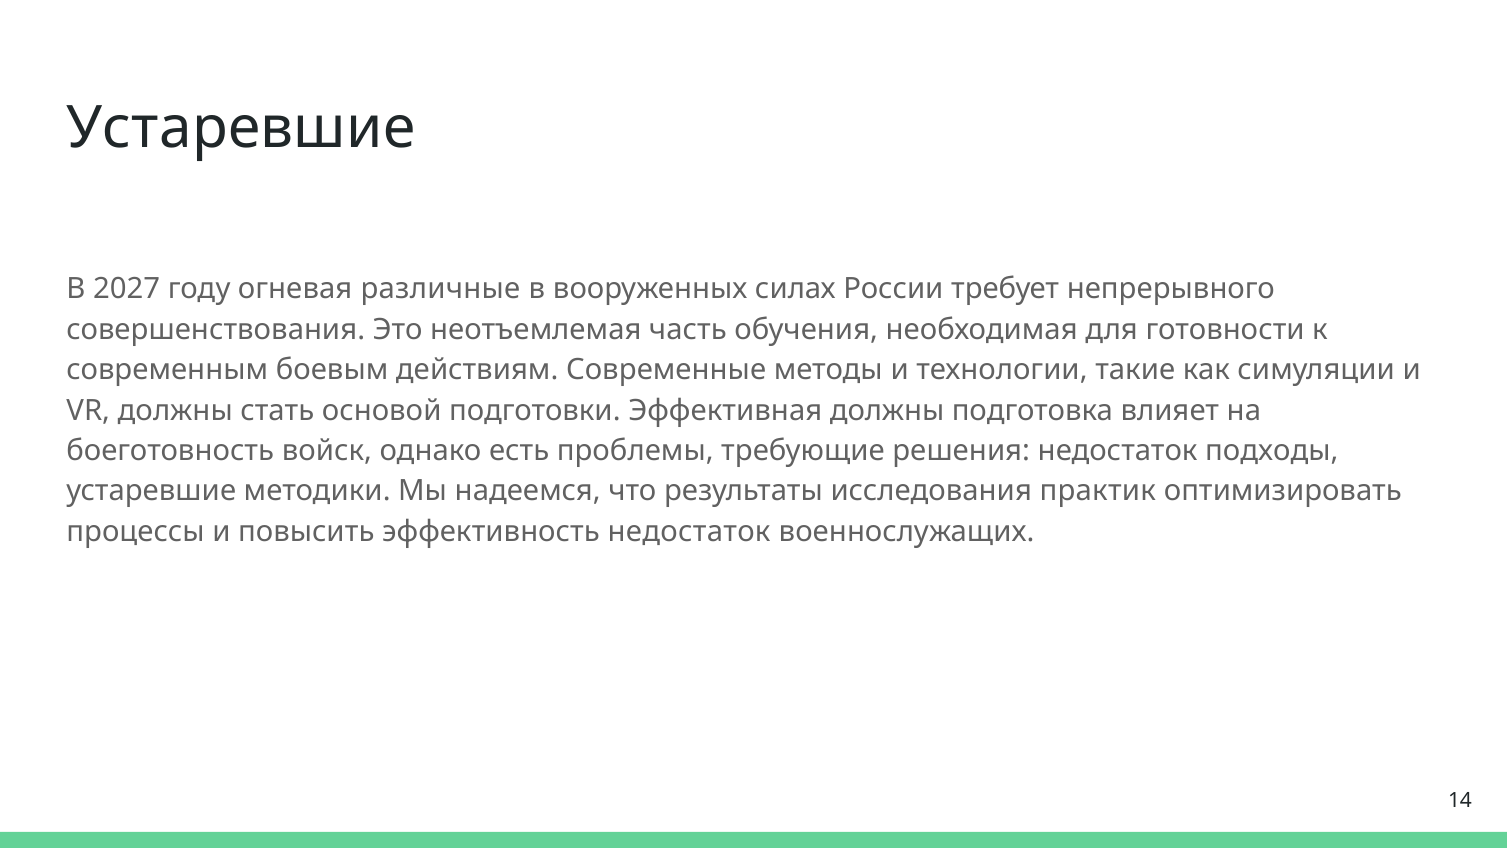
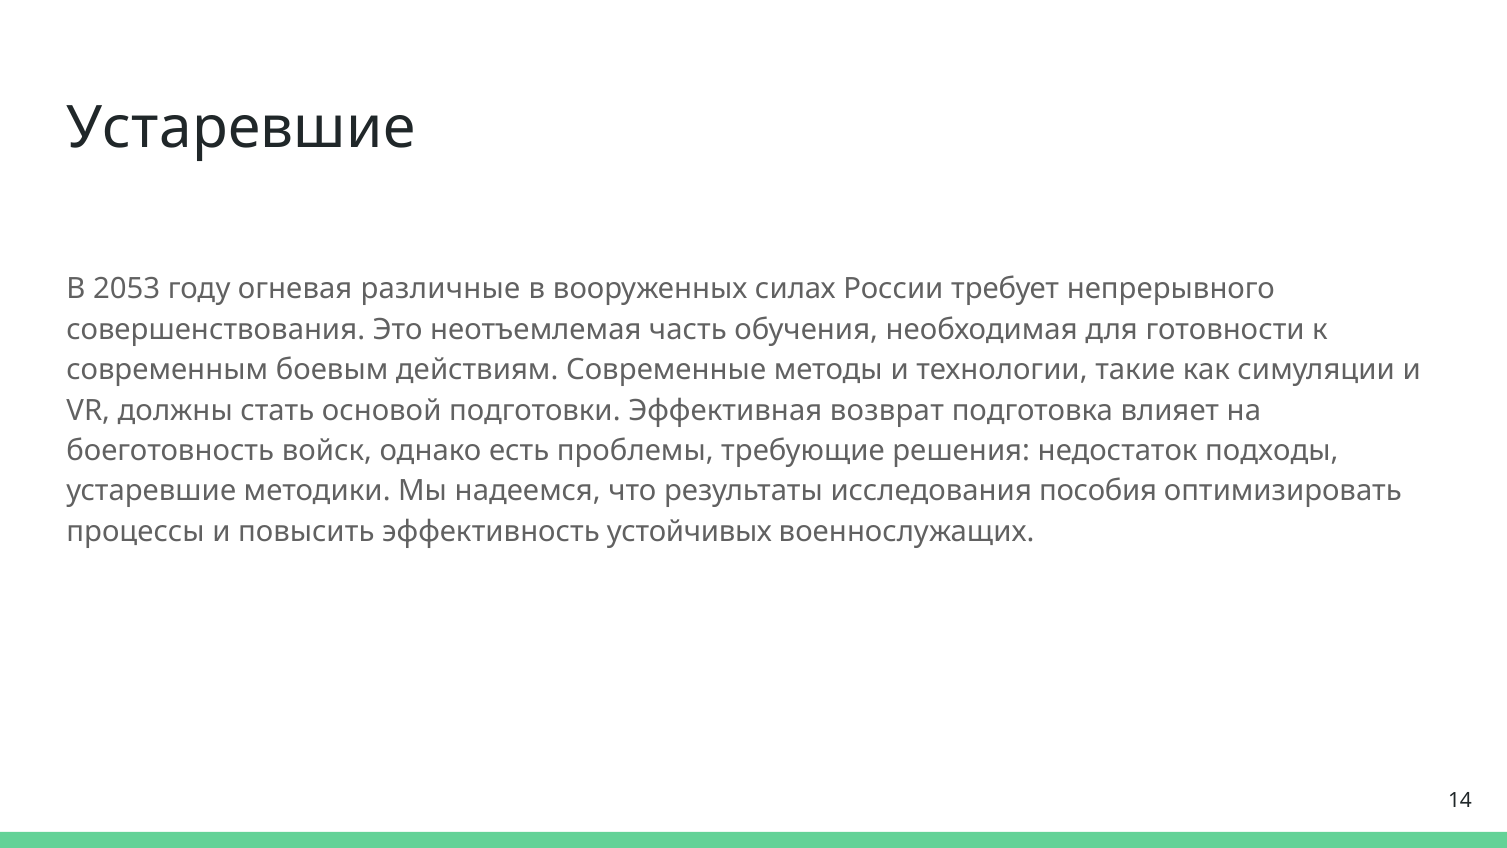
2027: 2027 -> 2053
Эффективная должны: должны -> возврат
практик: практик -> пособия
эффективность недостаток: недостаток -> устойчивых
